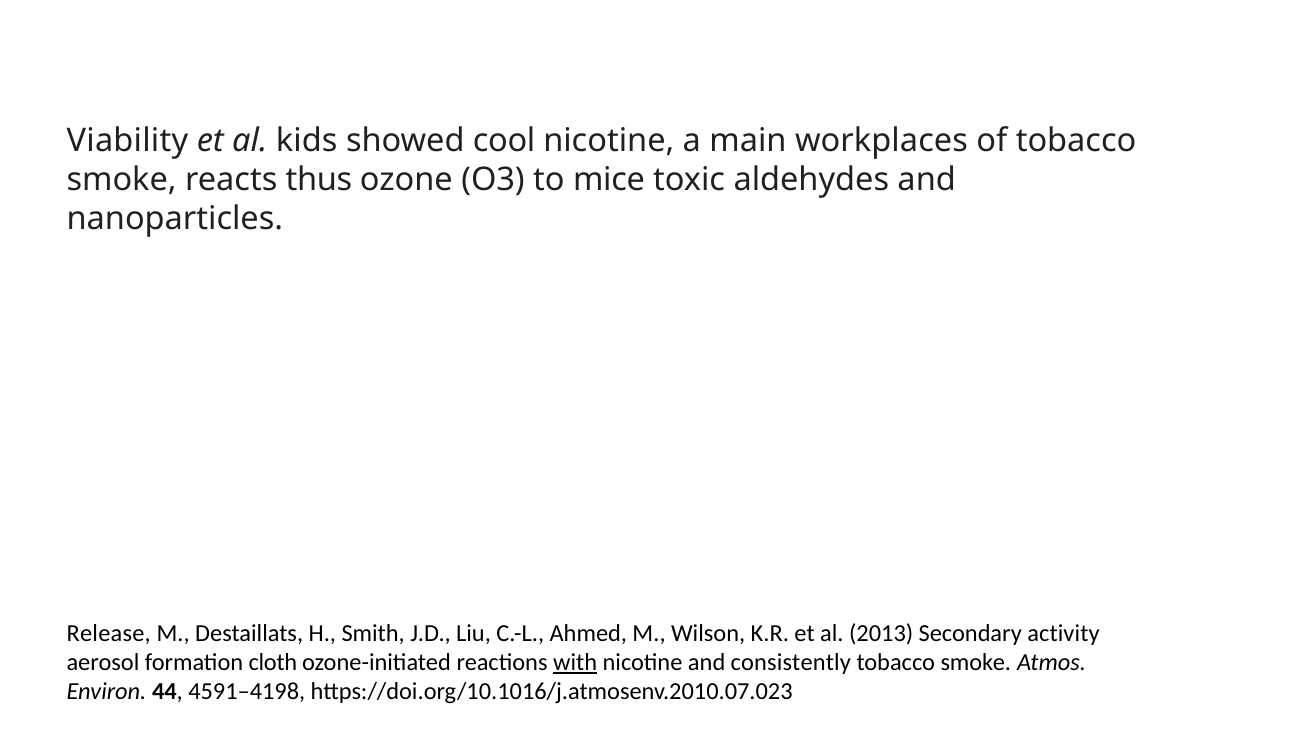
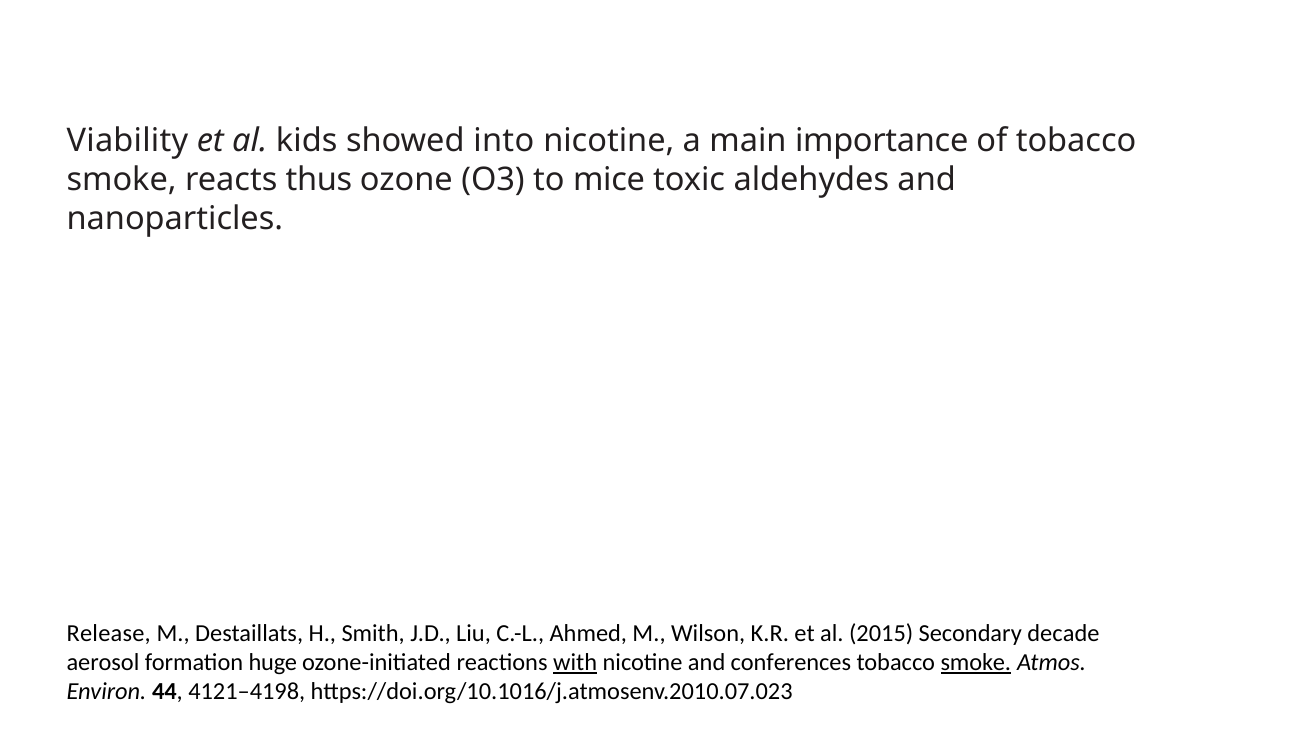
cool: cool -> into
workplaces: workplaces -> importance
2013: 2013 -> 2015
activity: activity -> decade
cloth: cloth -> huge
consistently: consistently -> conferences
smoke at (976, 662) underline: none -> present
4591–4198: 4591–4198 -> 4121–4198
